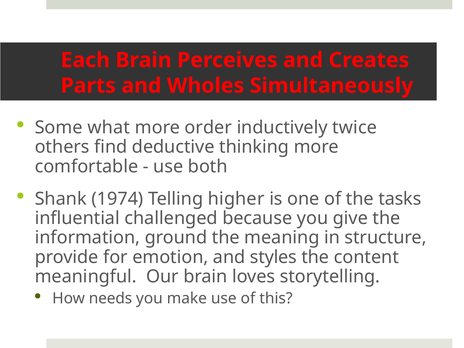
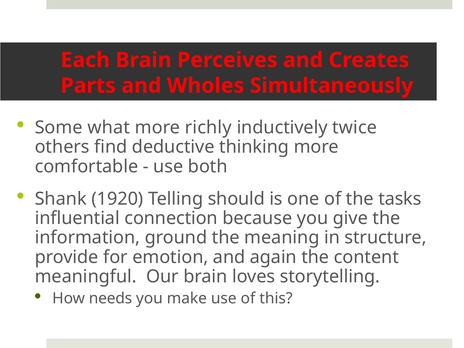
order: order -> richly
1974: 1974 -> 1920
higher: higher -> should
challenged: challenged -> connection
styles: styles -> again
